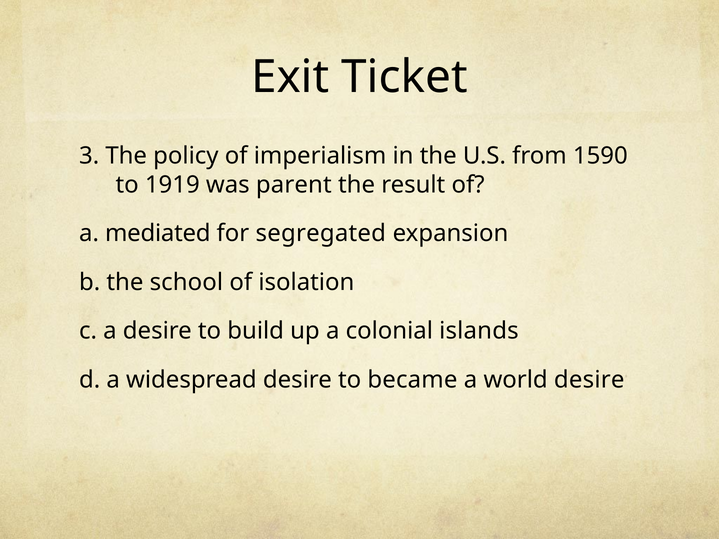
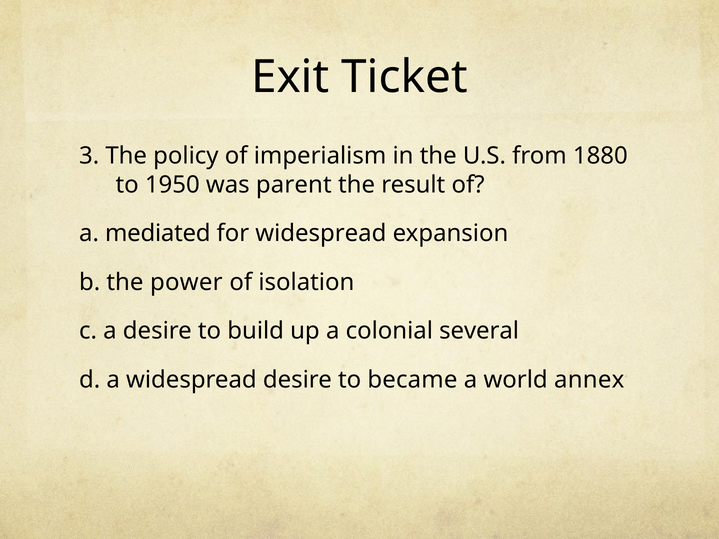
1590: 1590 -> 1880
1919: 1919 -> 1950
for segregated: segregated -> widespread
school: school -> power
islands: islands -> several
world desire: desire -> annex
